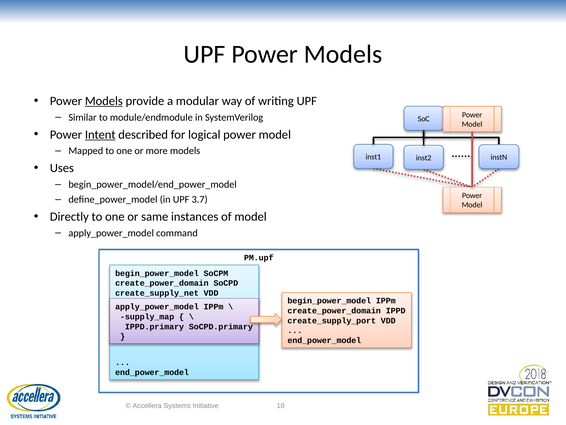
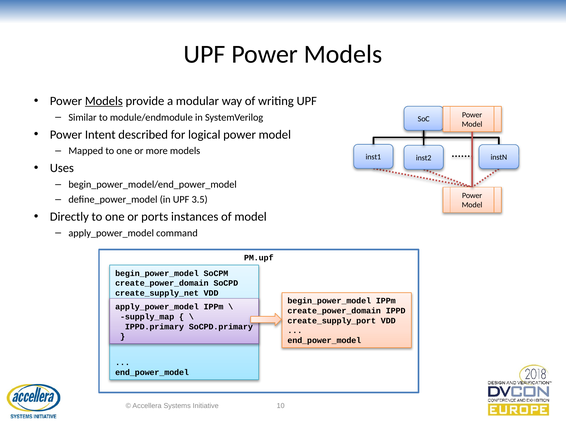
Intent underline: present -> none
3.7: 3.7 -> 3.5
same: same -> ports
